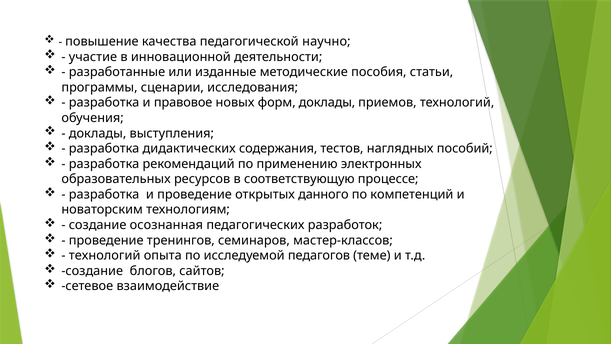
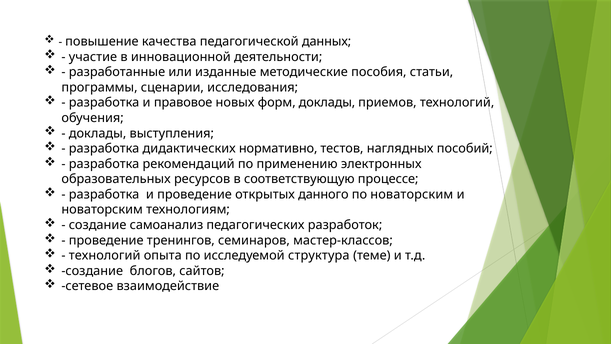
научно: научно -> данных
содержания: содержания -> нормативно
по компетенций: компетенций -> новаторским
осознанная: осознанная -> самоанализ
педагогов: педагогов -> структура
